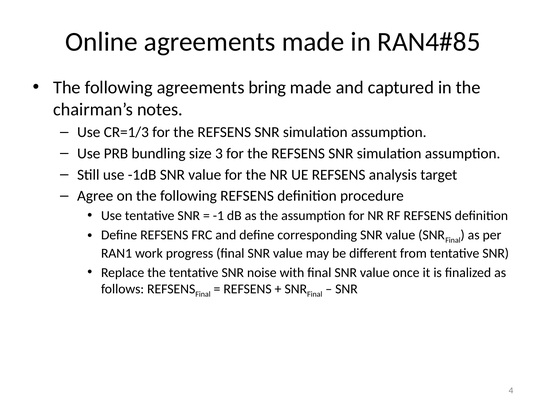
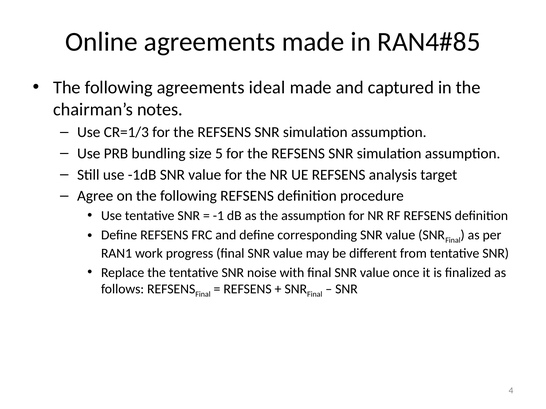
bring: bring -> ideal
3: 3 -> 5
